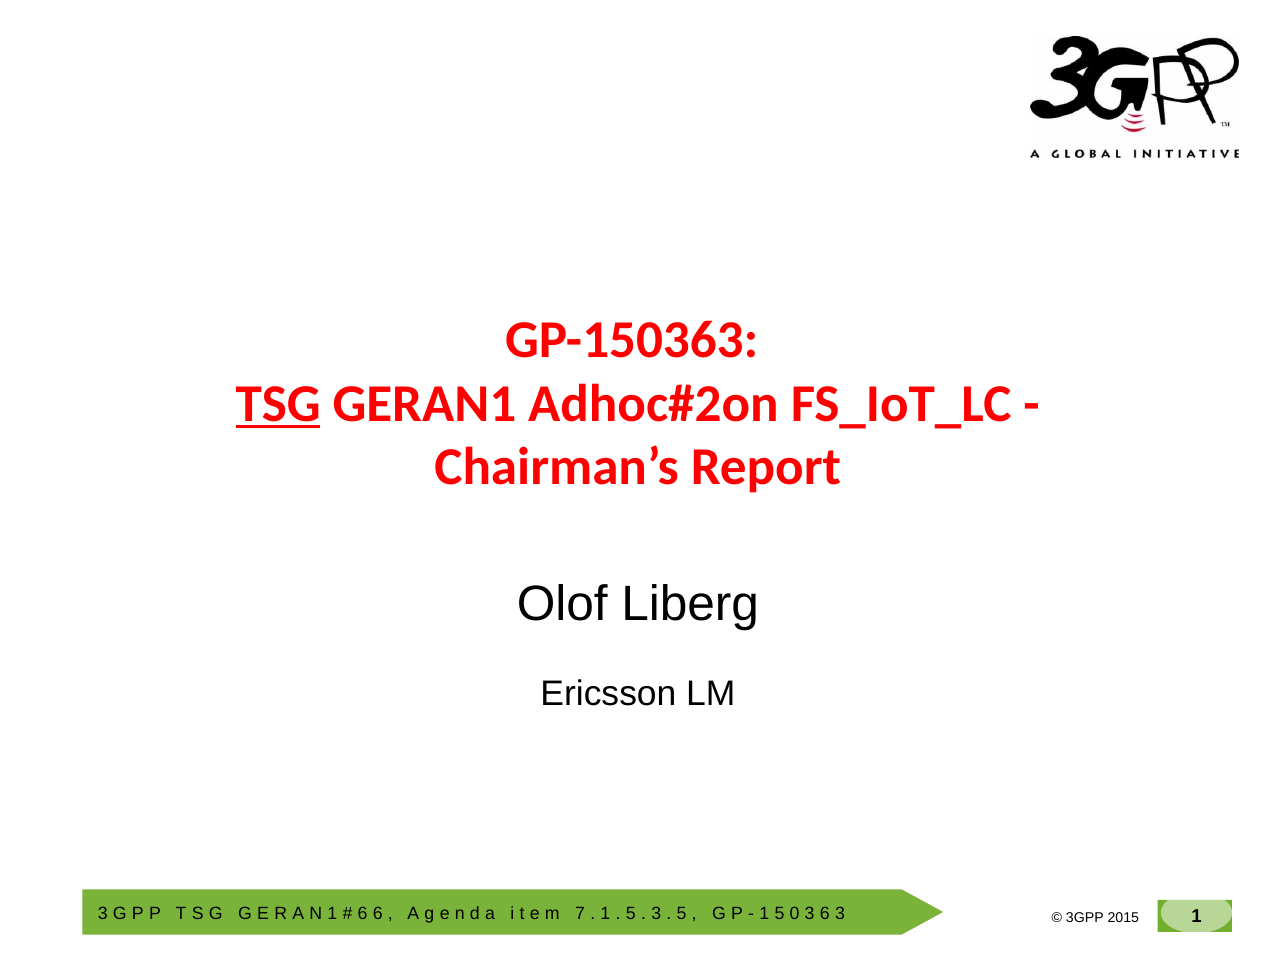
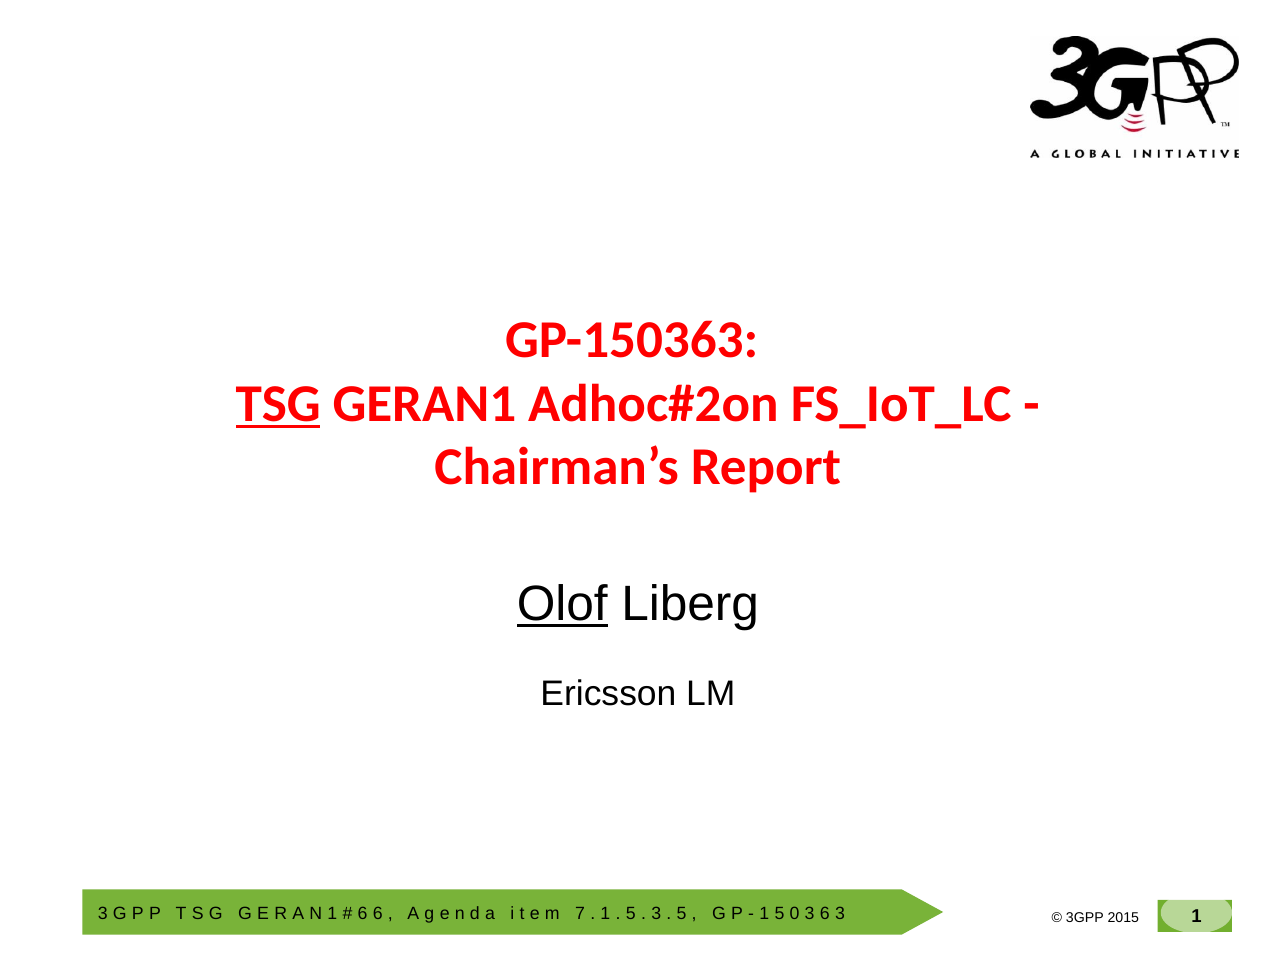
Olof underline: none -> present
